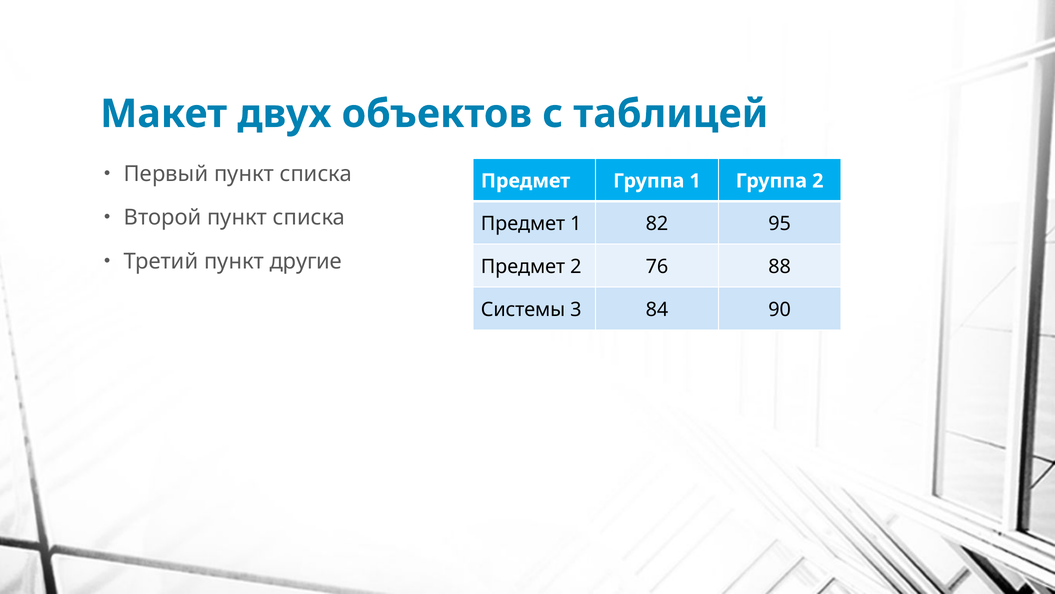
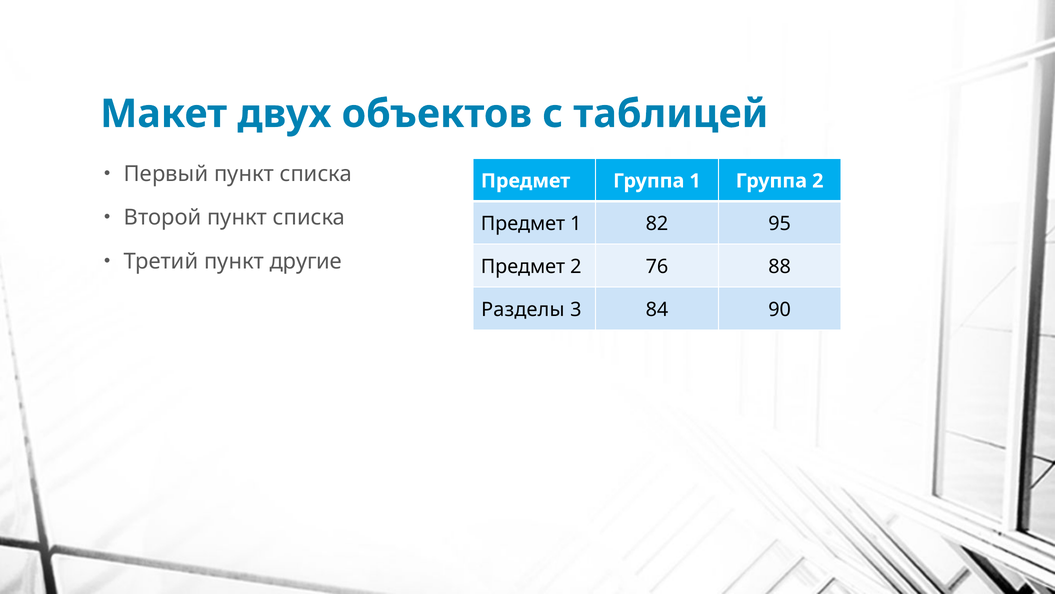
Системы: Системы -> Разделы
